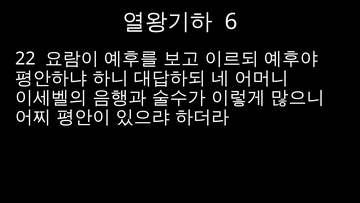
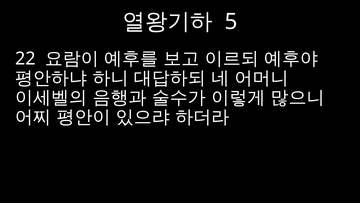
6: 6 -> 5
